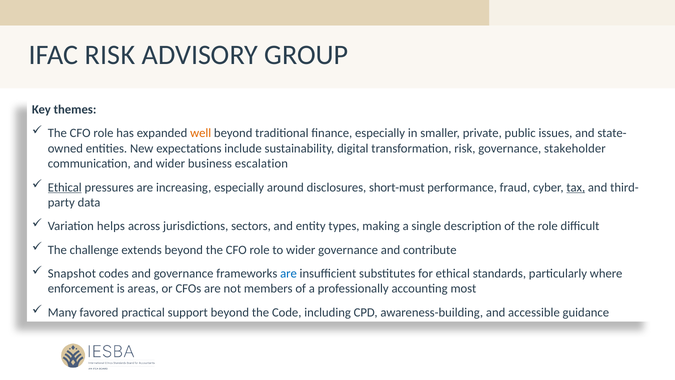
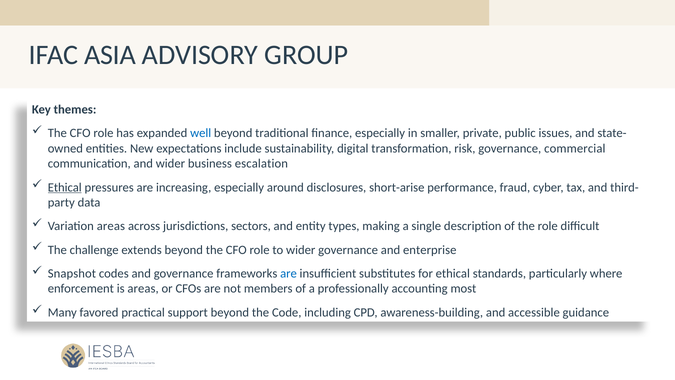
IFAC RISK: RISK -> ASIA
well colour: orange -> blue
stakeholder: stakeholder -> commercial
short-must: short-must -> short-arise
tax underline: present -> none
Variation helps: helps -> areas
contribute: contribute -> enterprise
